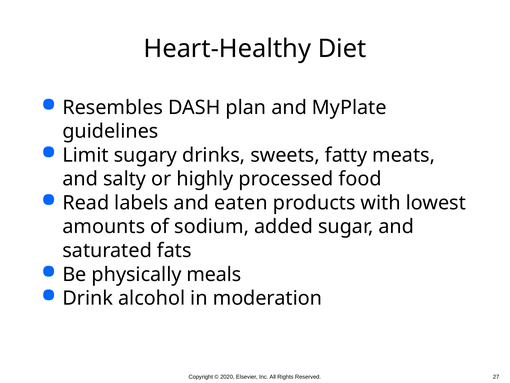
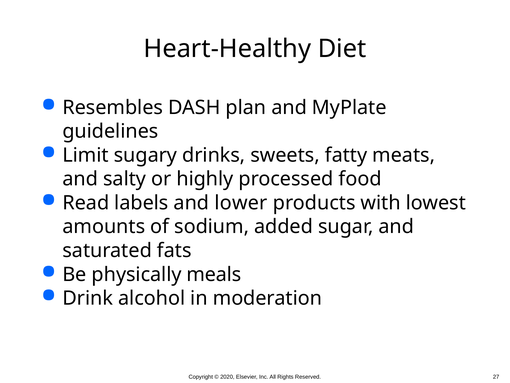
eaten: eaten -> lower
